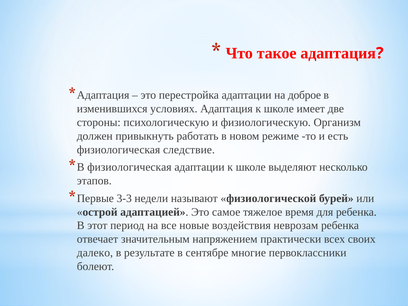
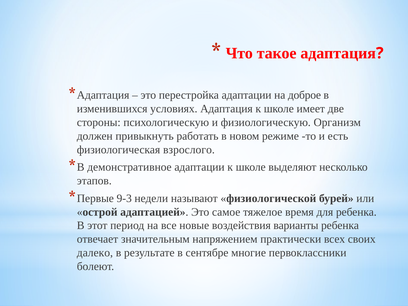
следствие: следствие -> взрослого
физиологическая at (129, 167): физиологическая -> демонстративное
3-3: 3-3 -> 9-3
неврозам: неврозам -> варианты
